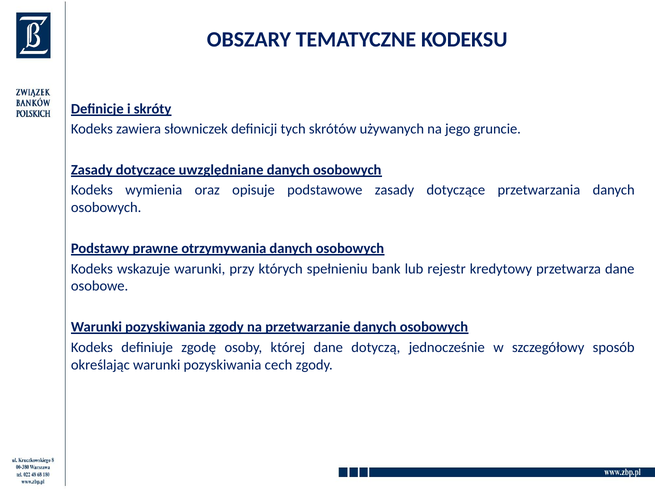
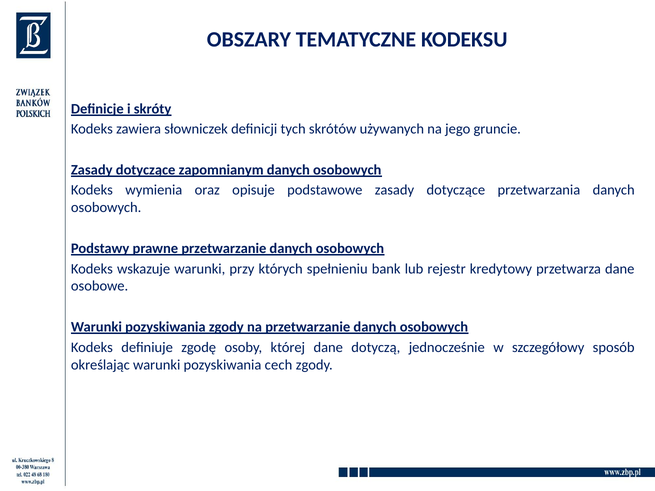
uwzględniane: uwzględniane -> zapomnianym
prawne otrzymywania: otrzymywania -> przetwarzanie
